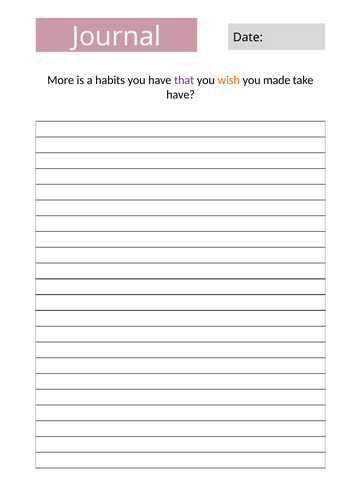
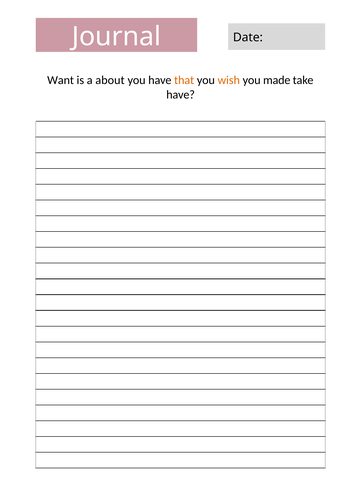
More: More -> Want
habits: habits -> about
that colour: purple -> orange
